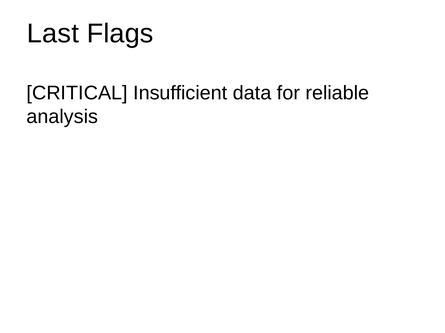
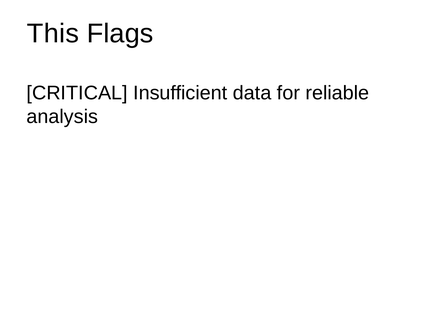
Last: Last -> This
